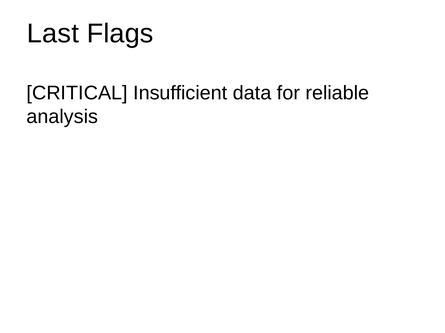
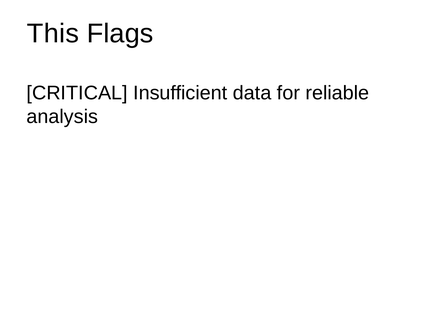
Last: Last -> This
